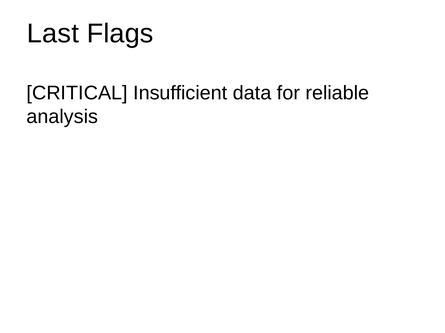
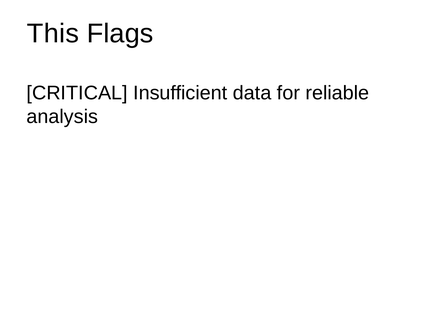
Last: Last -> This
